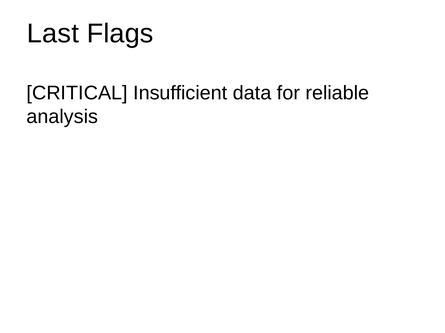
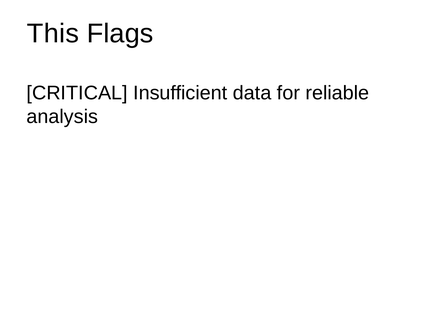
Last: Last -> This
